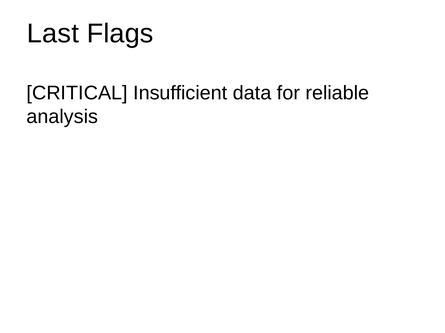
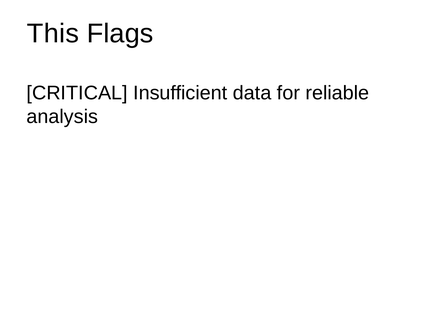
Last: Last -> This
